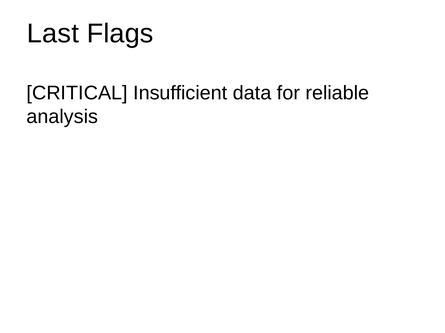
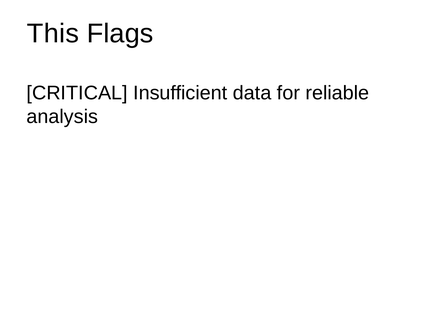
Last: Last -> This
